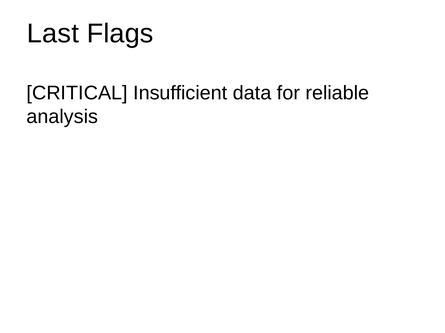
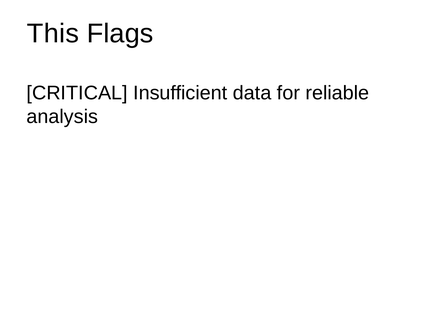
Last: Last -> This
